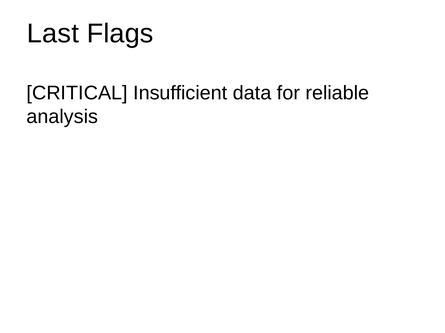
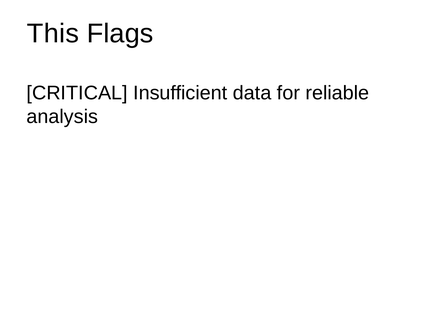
Last: Last -> This
